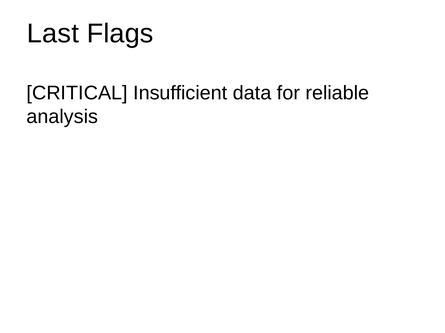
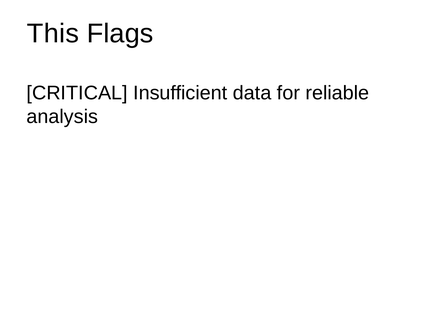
Last: Last -> This
